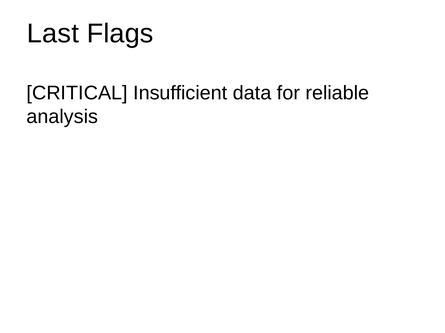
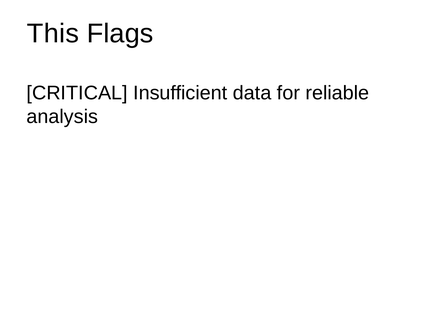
Last: Last -> This
